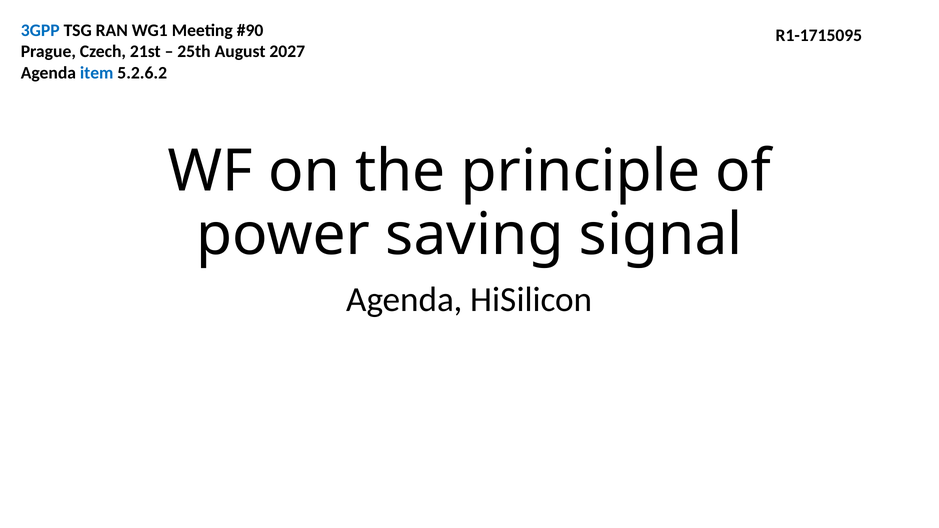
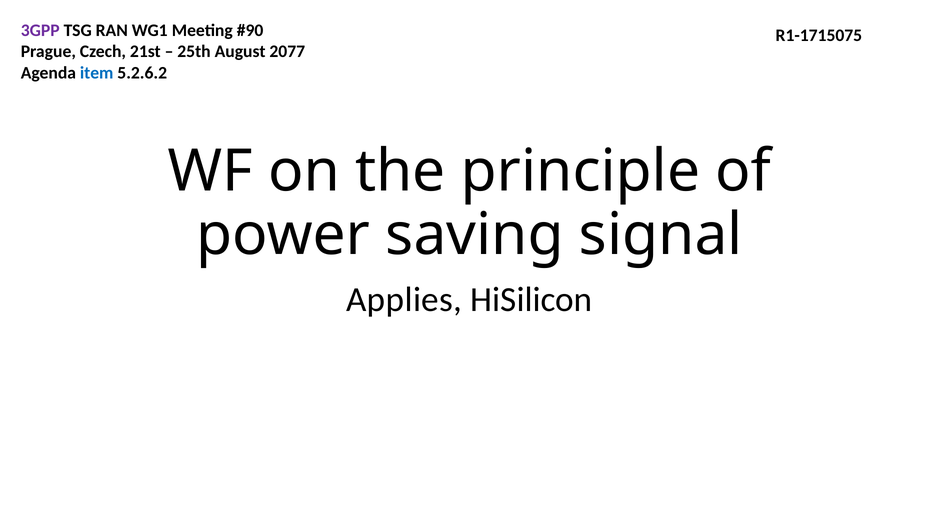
3GPP colour: blue -> purple
R1-1715095: R1-1715095 -> R1-1715075
2027: 2027 -> 2077
Agenda at (404, 300): Agenda -> Applies
